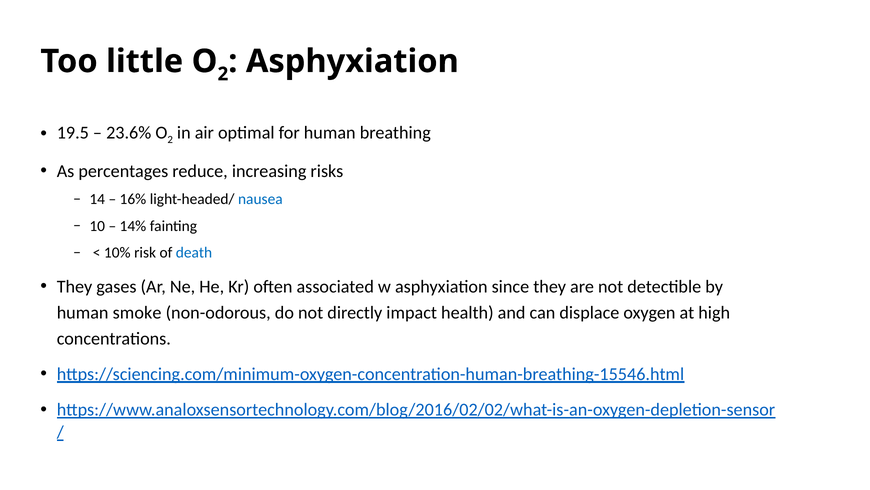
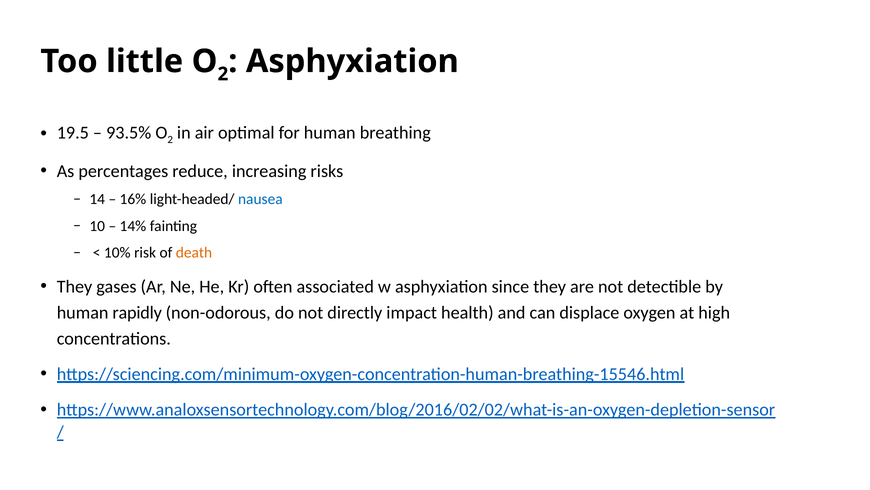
23.6%: 23.6% -> 93.5%
death colour: blue -> orange
smoke: smoke -> rapidly
